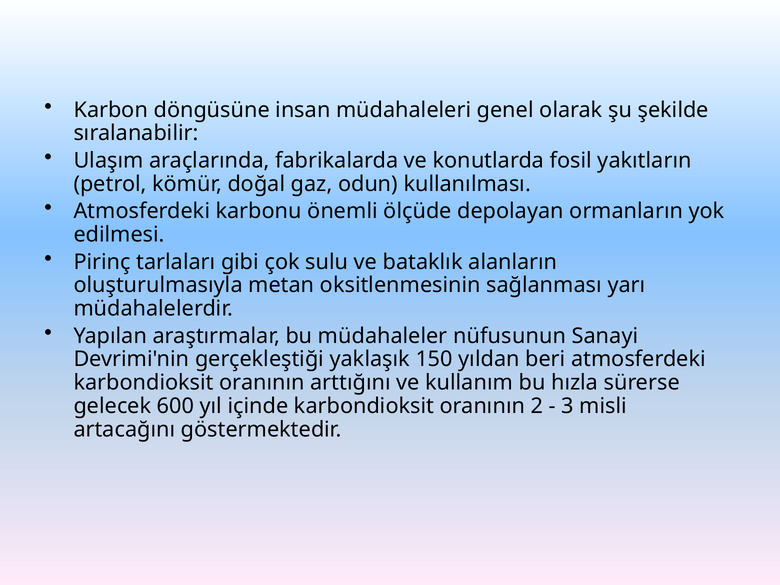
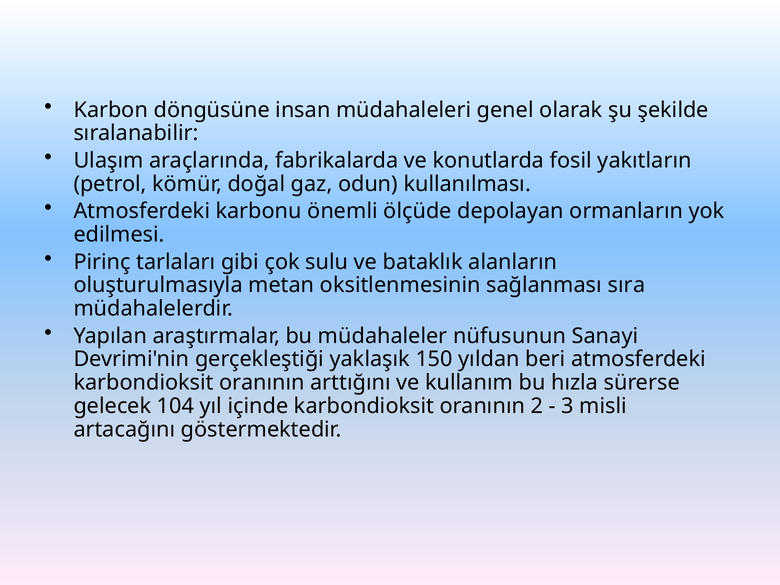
yarı: yarı -> sıra
600: 600 -> 104
